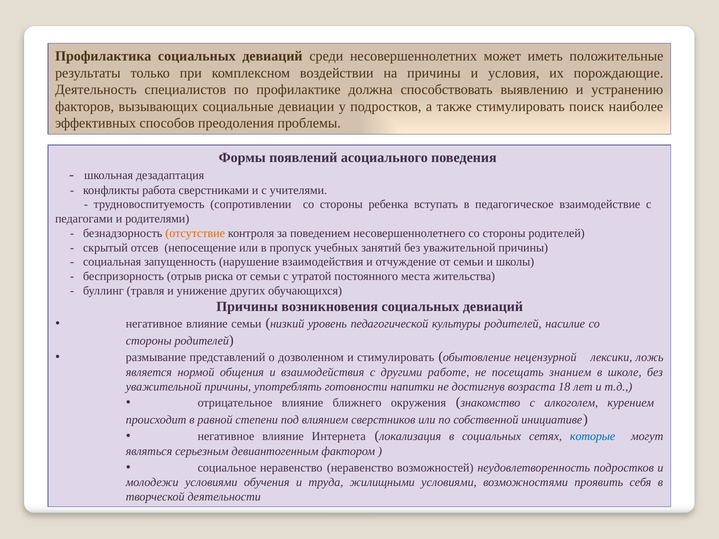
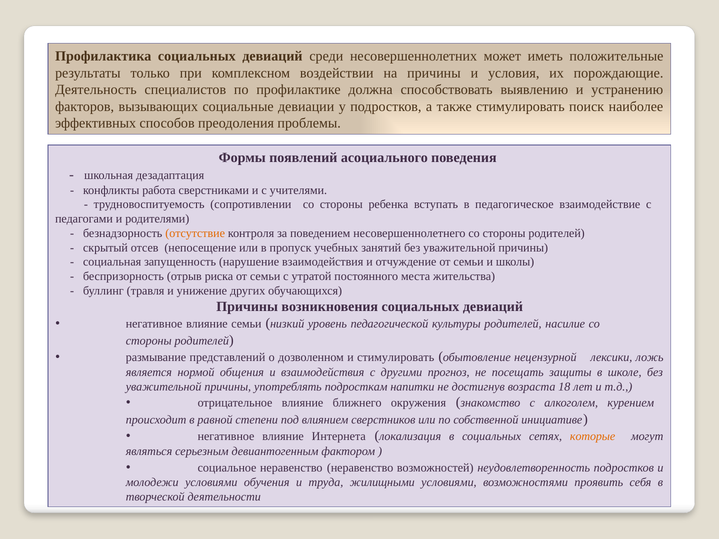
работе: работе -> прогноз
знанием: знанием -> защиты
готовности: готовности -> подросткам
которые colour: blue -> orange
